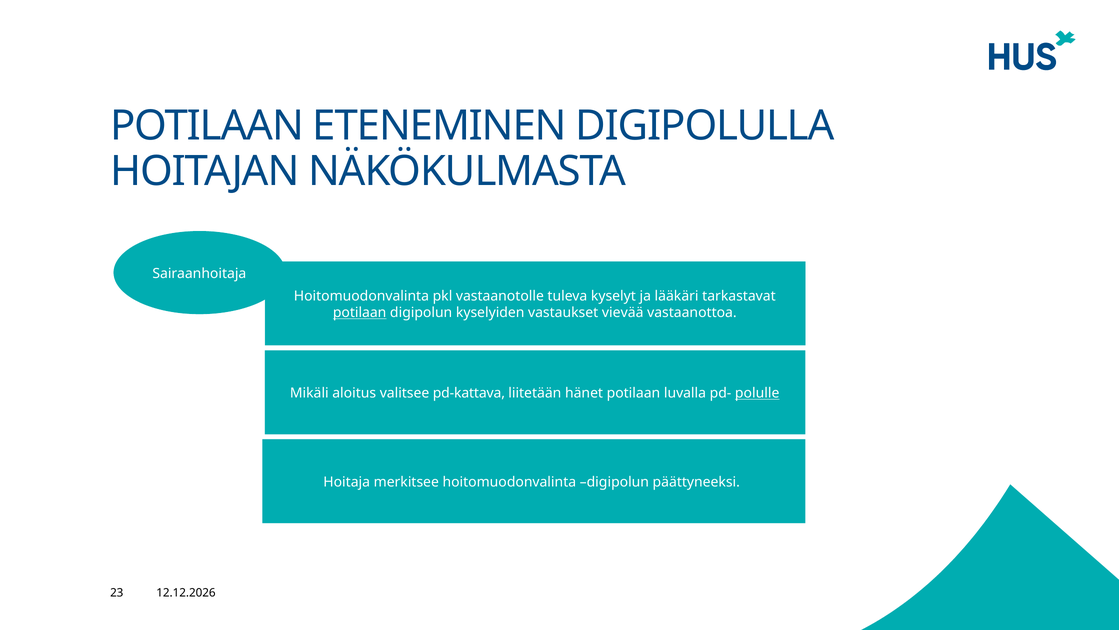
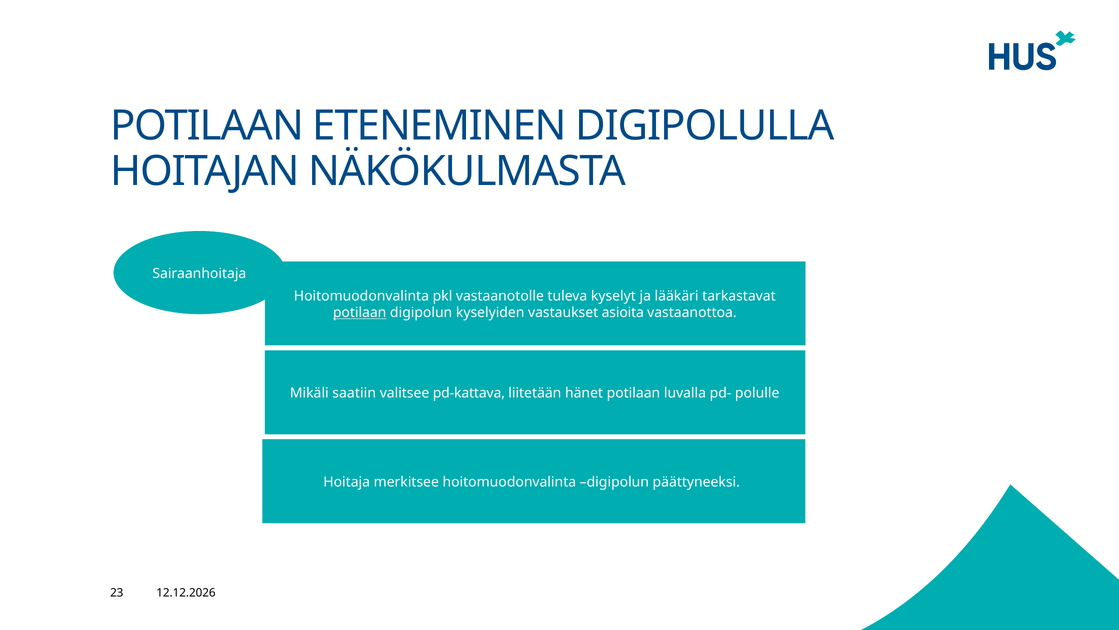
vievää: vievää -> asioita
aloitus: aloitus -> saatiin
polulle underline: present -> none
